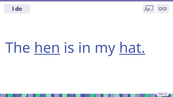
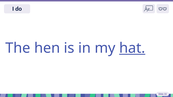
hen underline: present -> none
